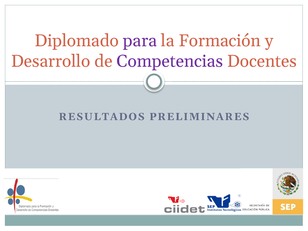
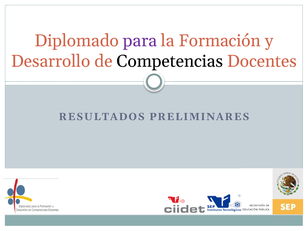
Competencias colour: purple -> black
